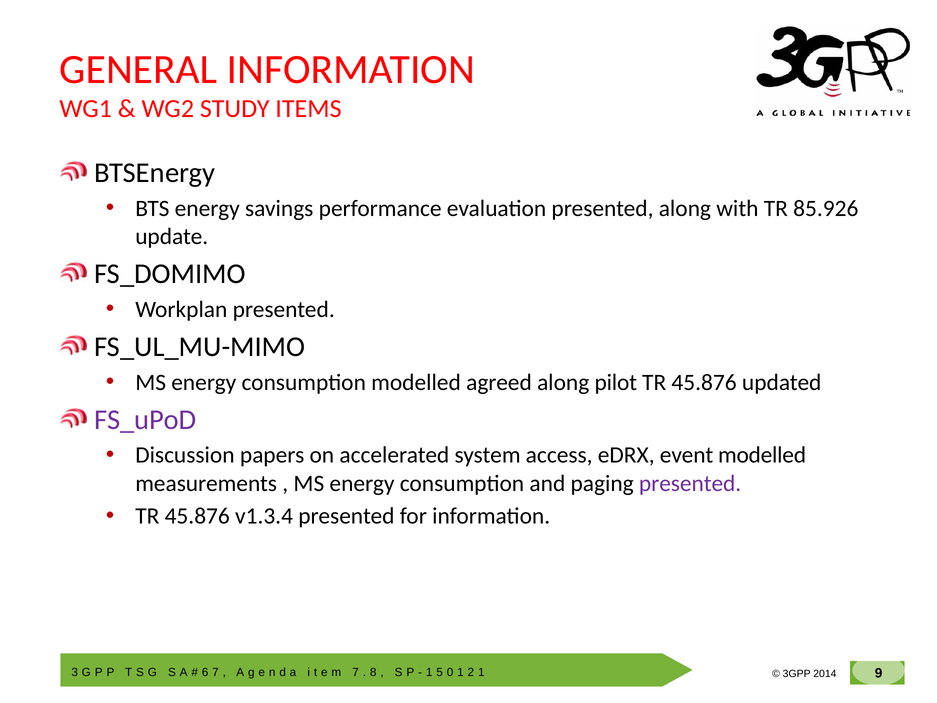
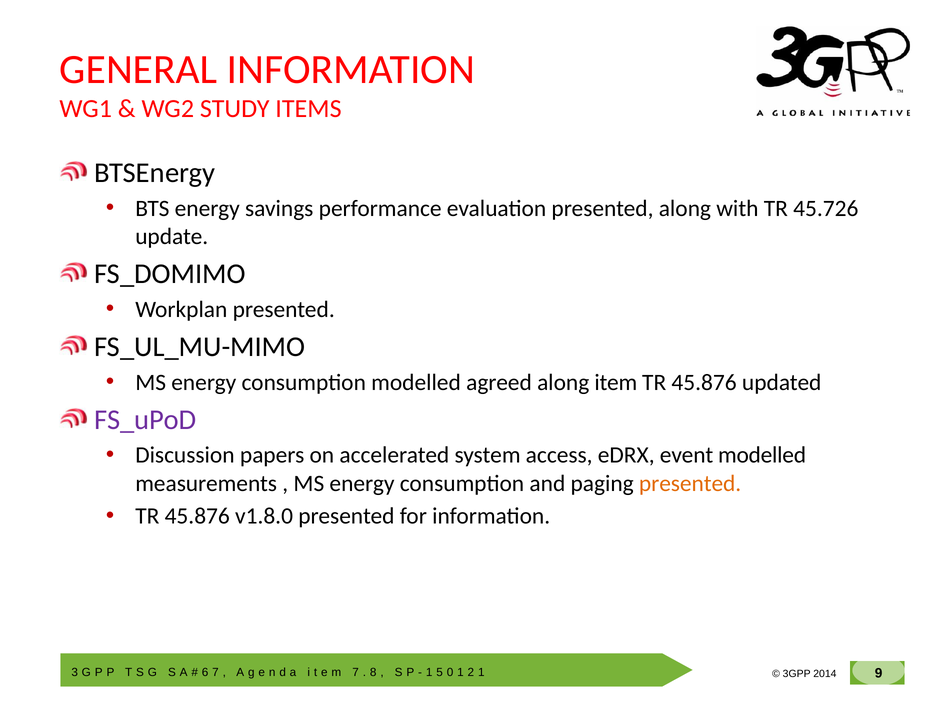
85.926: 85.926 -> 45.726
pilot: pilot -> item
presented at (690, 483) colour: purple -> orange
v1.3.4: v1.3.4 -> v1.8.0
